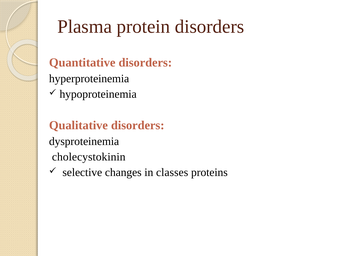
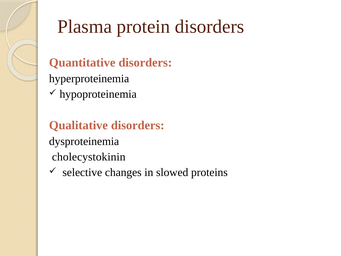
classes: classes -> slowed
